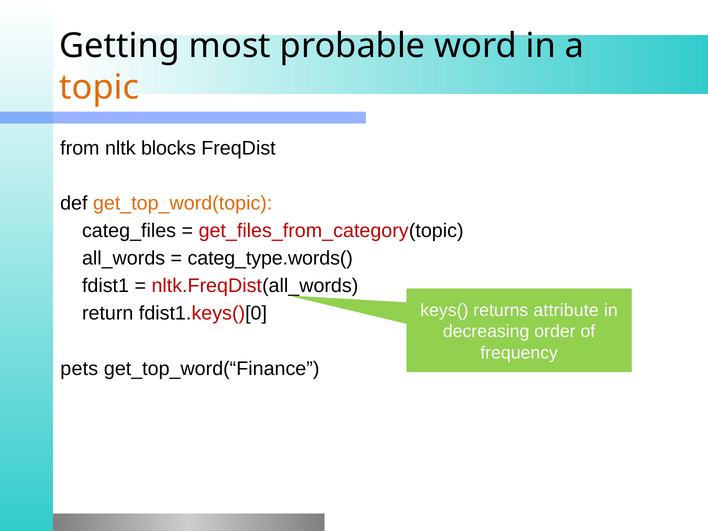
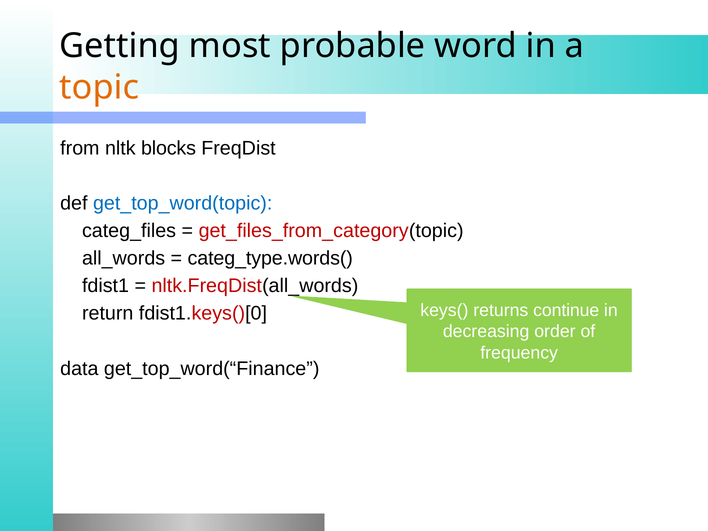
get_top_word(topic colour: orange -> blue
attribute: attribute -> continue
pets: pets -> data
